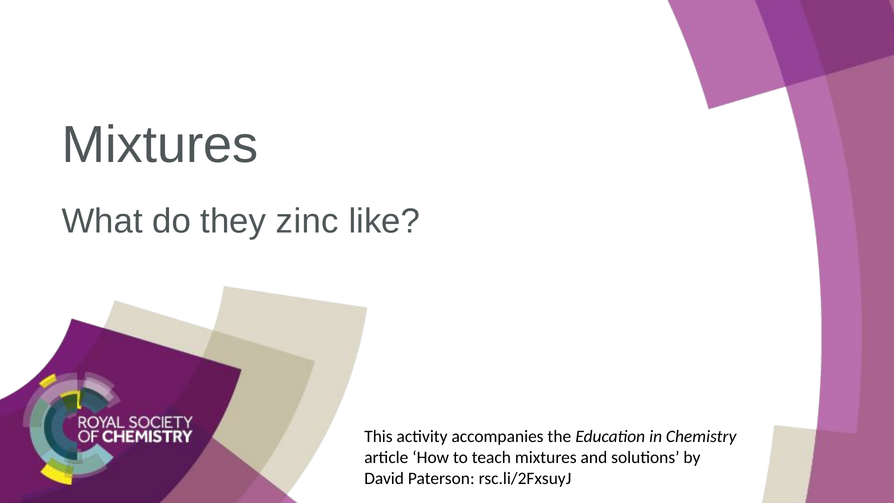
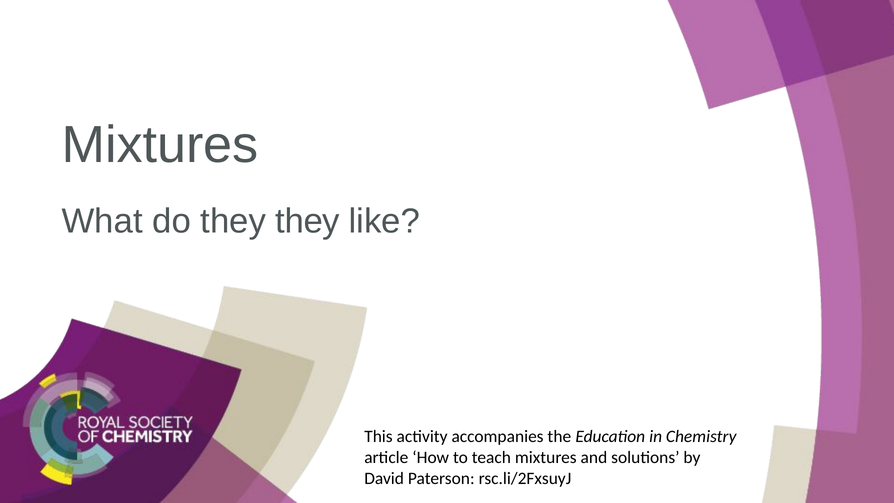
they zinc: zinc -> they
